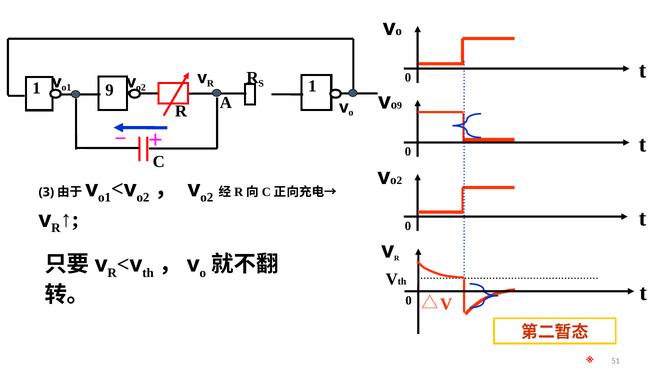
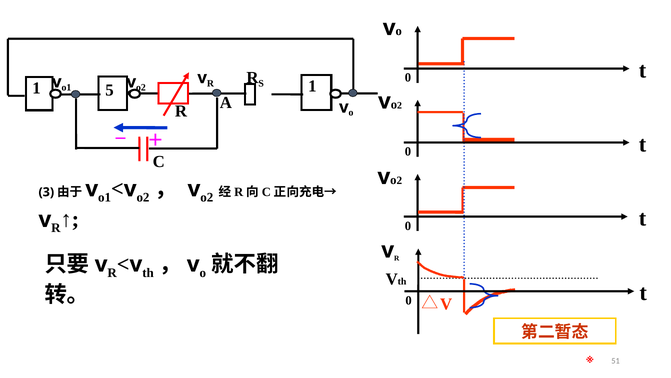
1 9: 9 -> 5
vo 9: 9 -> 2
